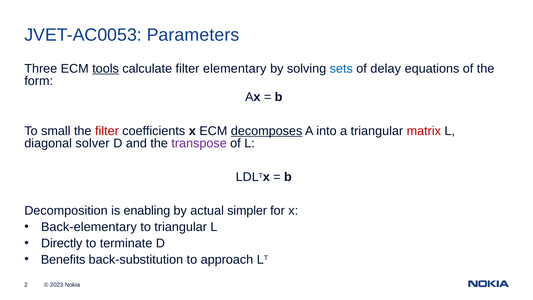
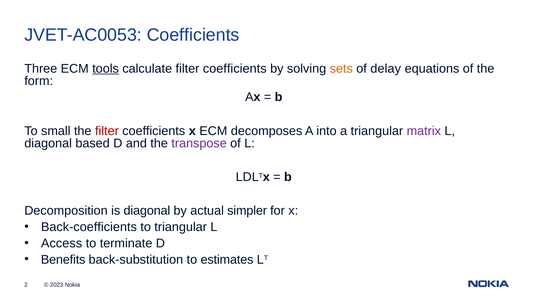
JVET-AC0053 Parameters: Parameters -> Coefficients
calculate filter elementary: elementary -> coefficients
sets colour: blue -> orange
decomposes underline: present -> none
matrix colour: red -> purple
solver: solver -> based
is enabling: enabling -> diagonal
Back-elementary: Back-elementary -> Back-coefficients
Directly: Directly -> Access
approach: approach -> estimates
